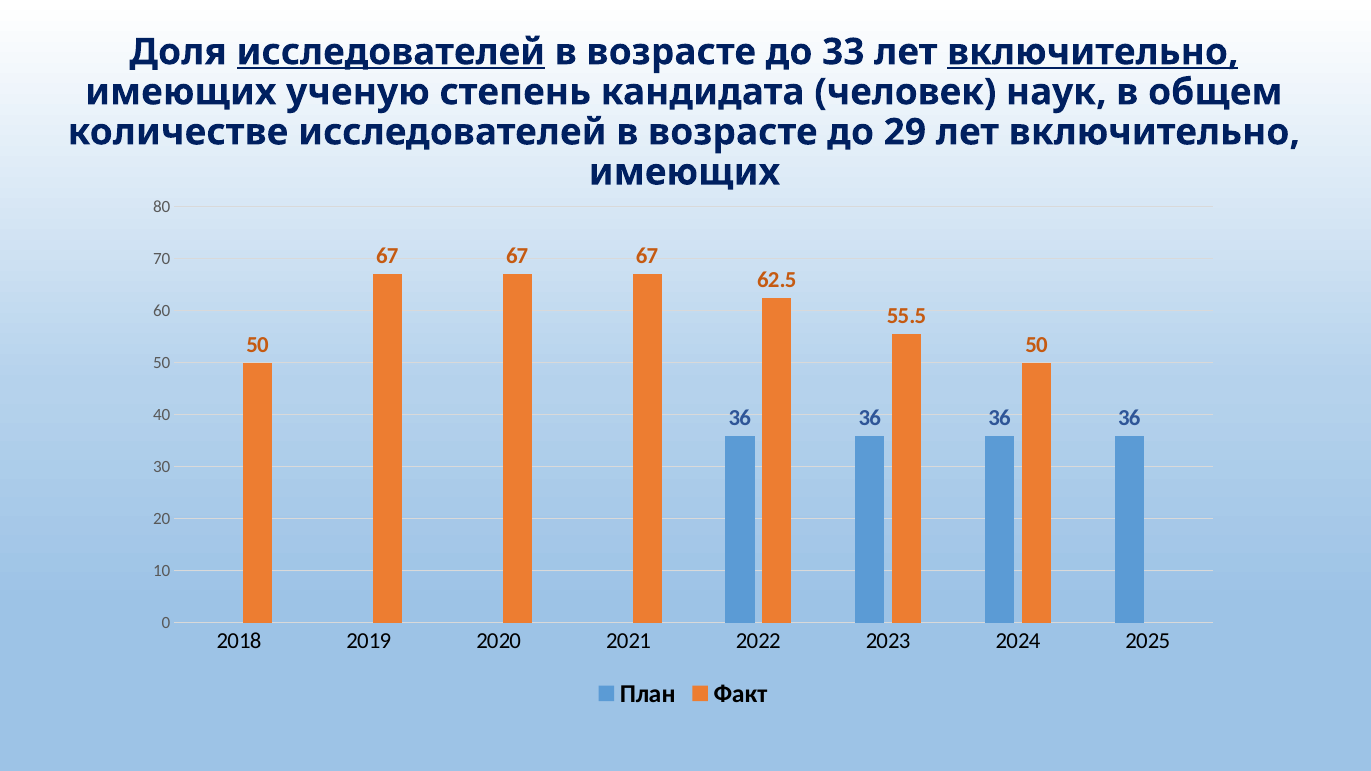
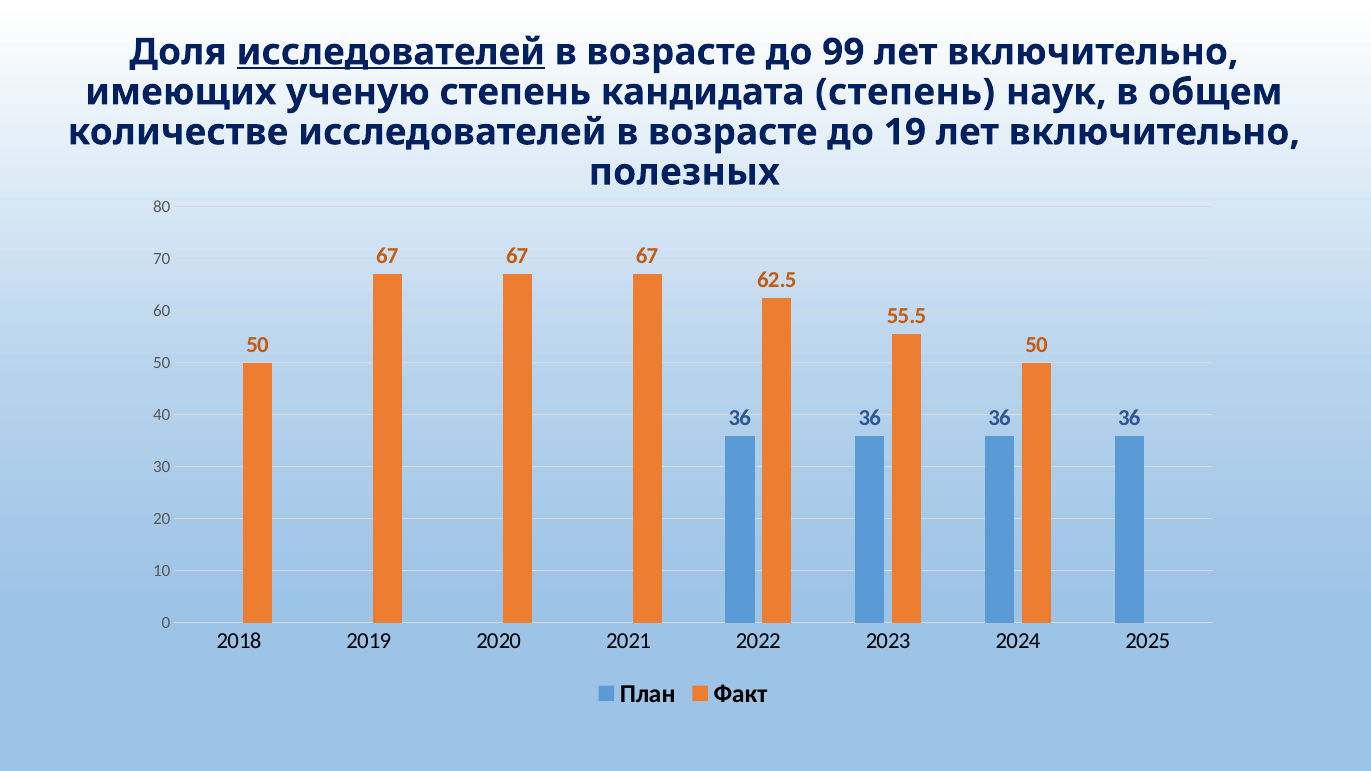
33: 33 -> 99
включительно at (1093, 52) underline: present -> none
кандидата человек: человек -> степень
29: 29 -> 19
имеющих at (684, 172): имеющих -> полезных
